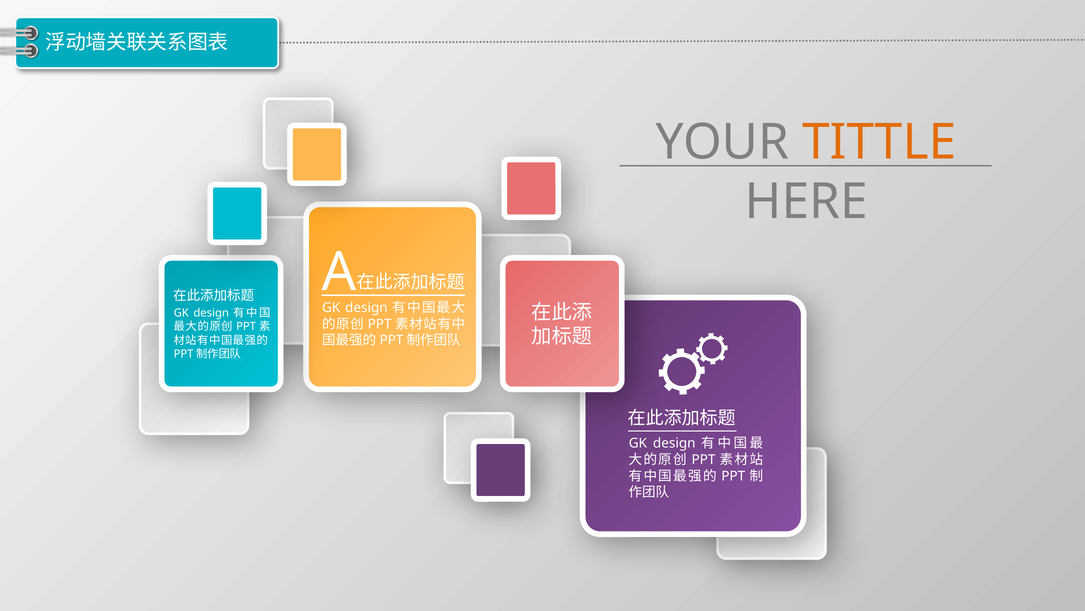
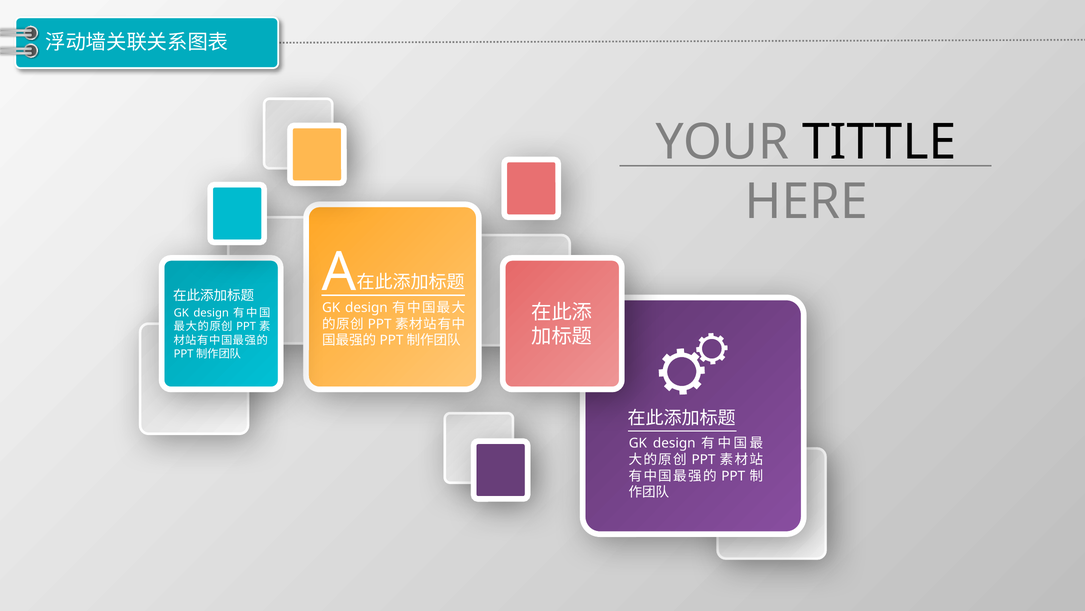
TITTLE colour: orange -> black
